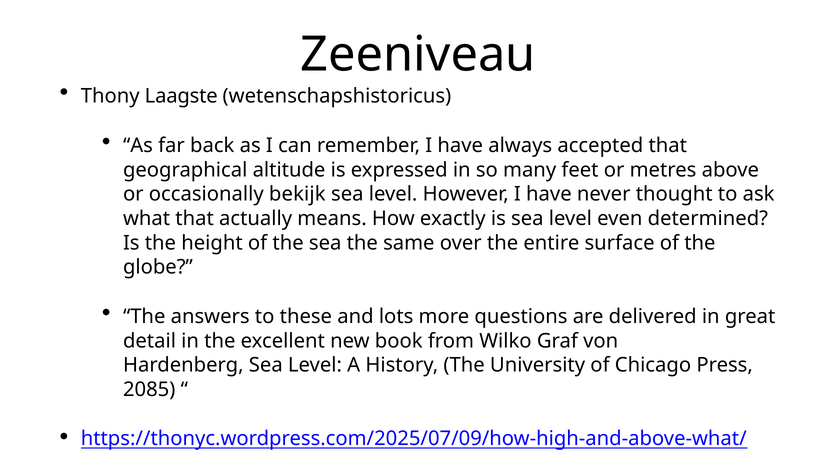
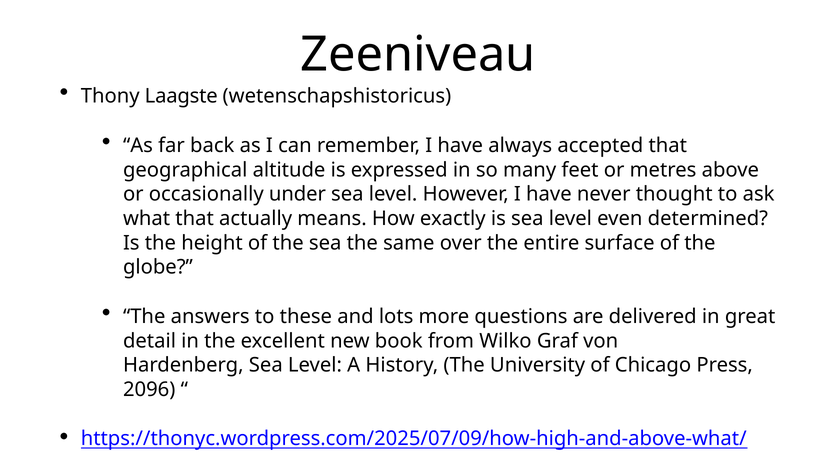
bekijk: bekijk -> under
2085: 2085 -> 2096
